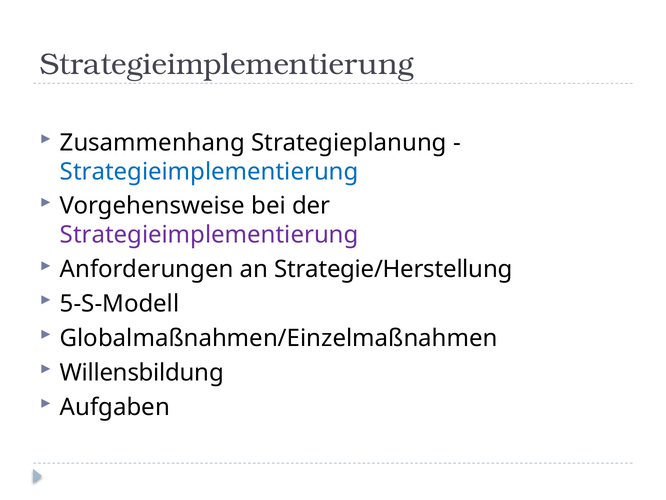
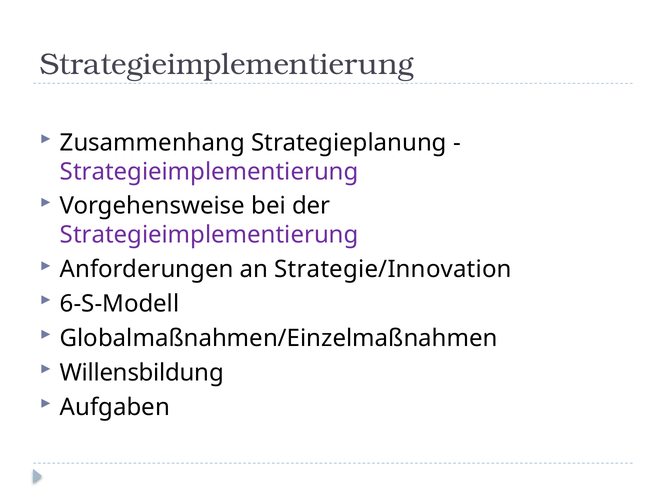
Strategieimplementierung at (209, 171) colour: blue -> purple
Strategie/Herstellung: Strategie/Herstellung -> Strategie/Innovation
5-S-Modell: 5-S-Modell -> 6-S-Modell
